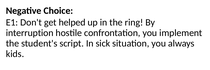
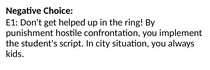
interruption: interruption -> punishment
sick: sick -> city
